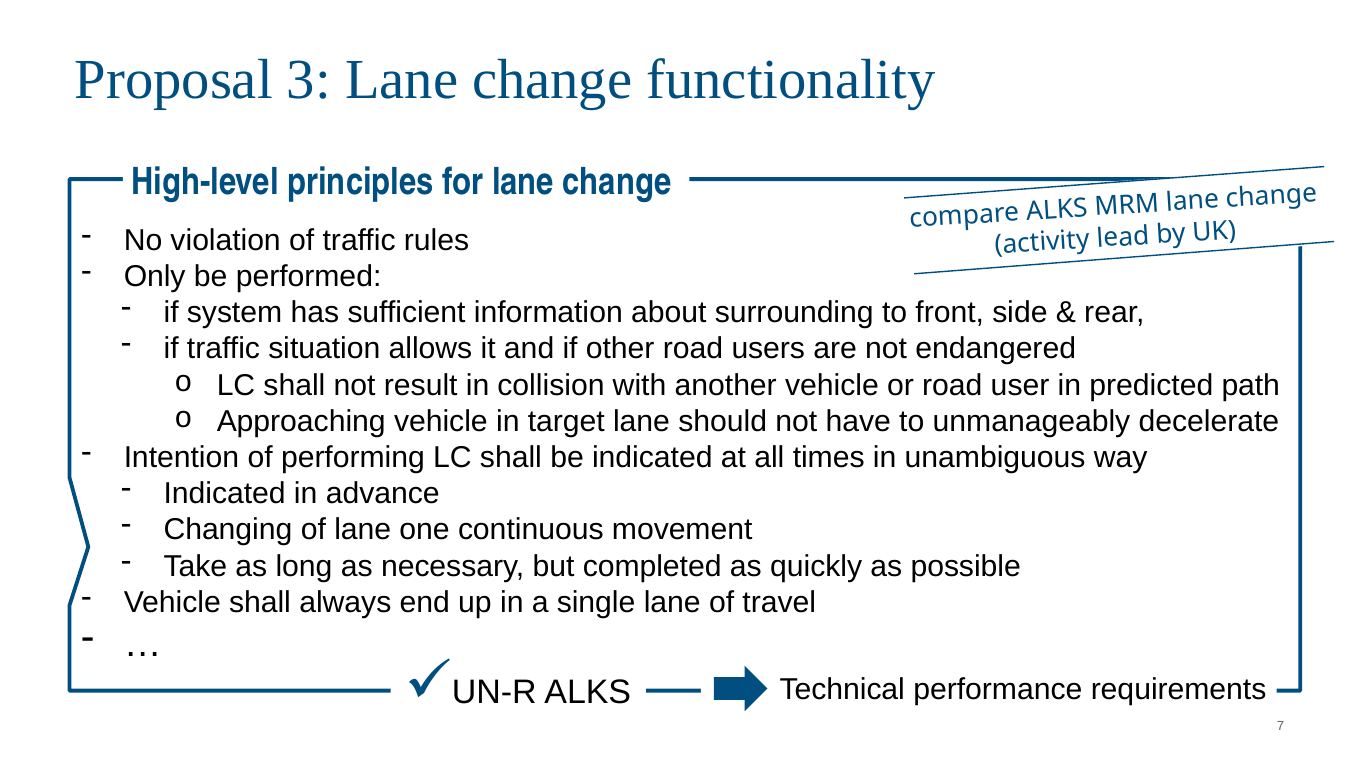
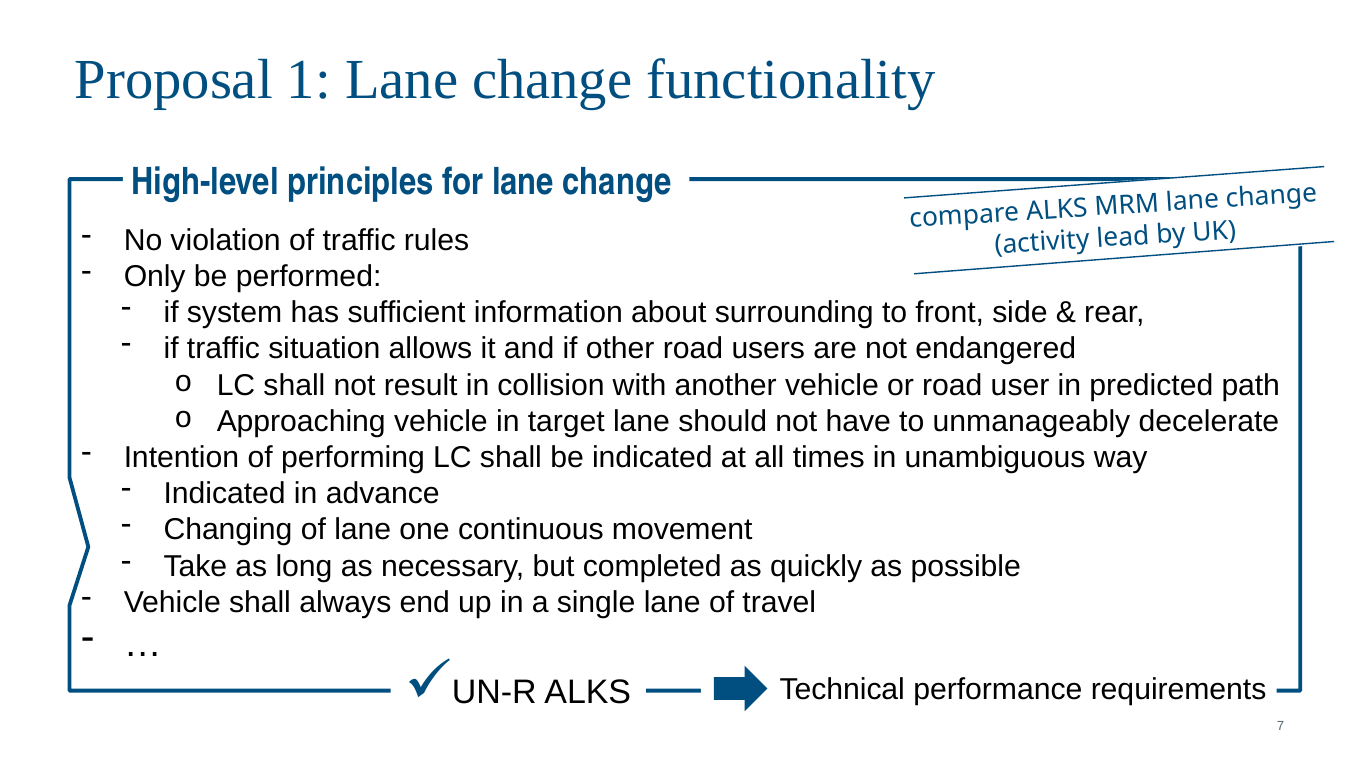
3: 3 -> 1
